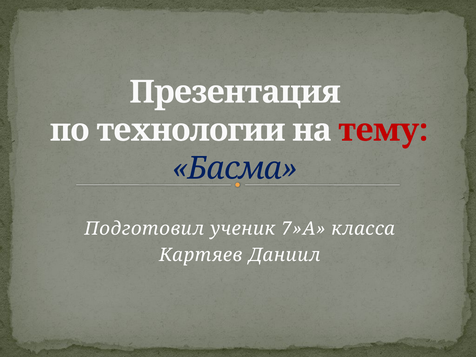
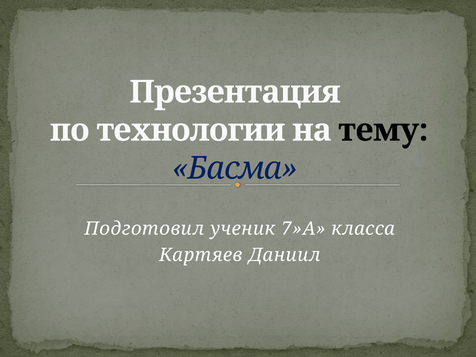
тему colour: red -> black
